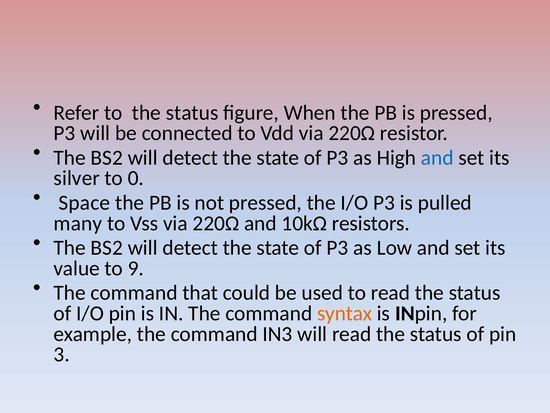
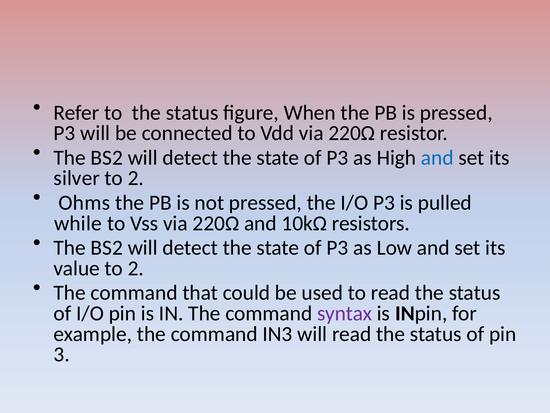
0 at (136, 178): 0 -> 2
Space: Space -> Ohms
many: many -> while
value to 9: 9 -> 2
syntax colour: orange -> purple
